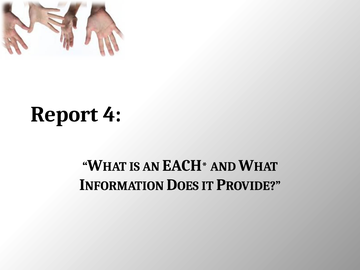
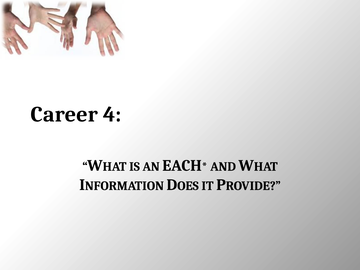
Report: Report -> Career
